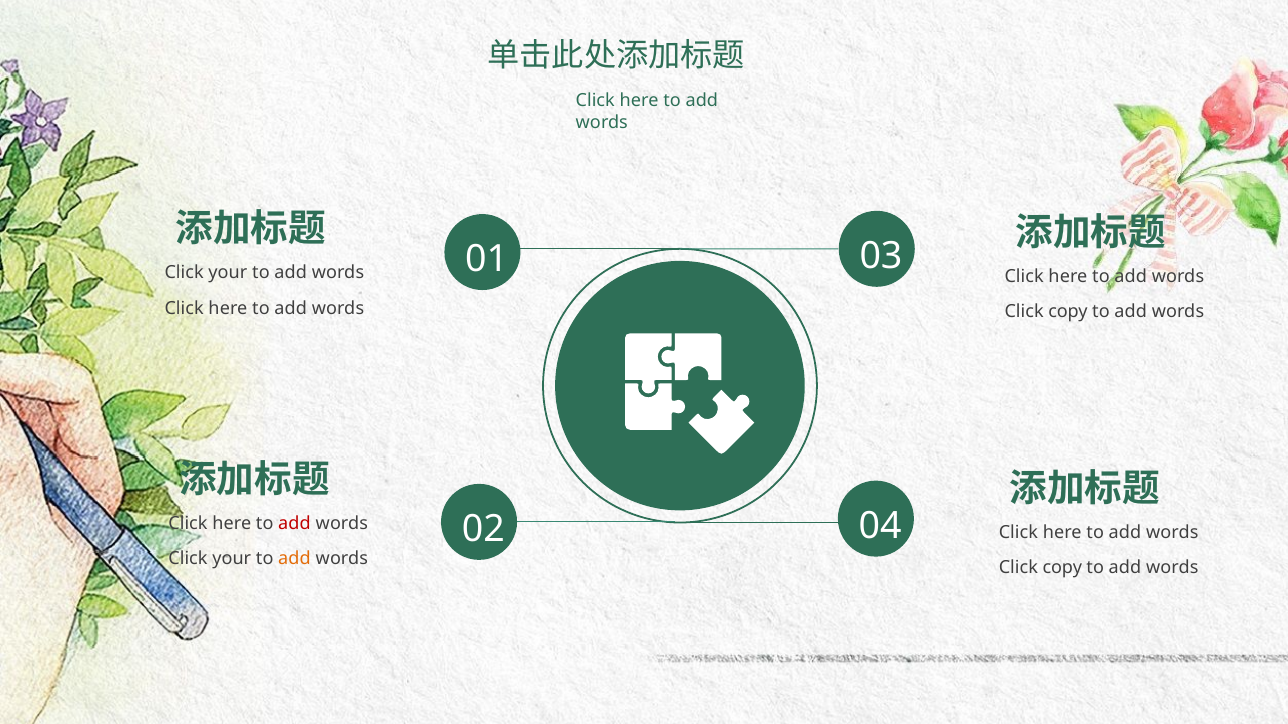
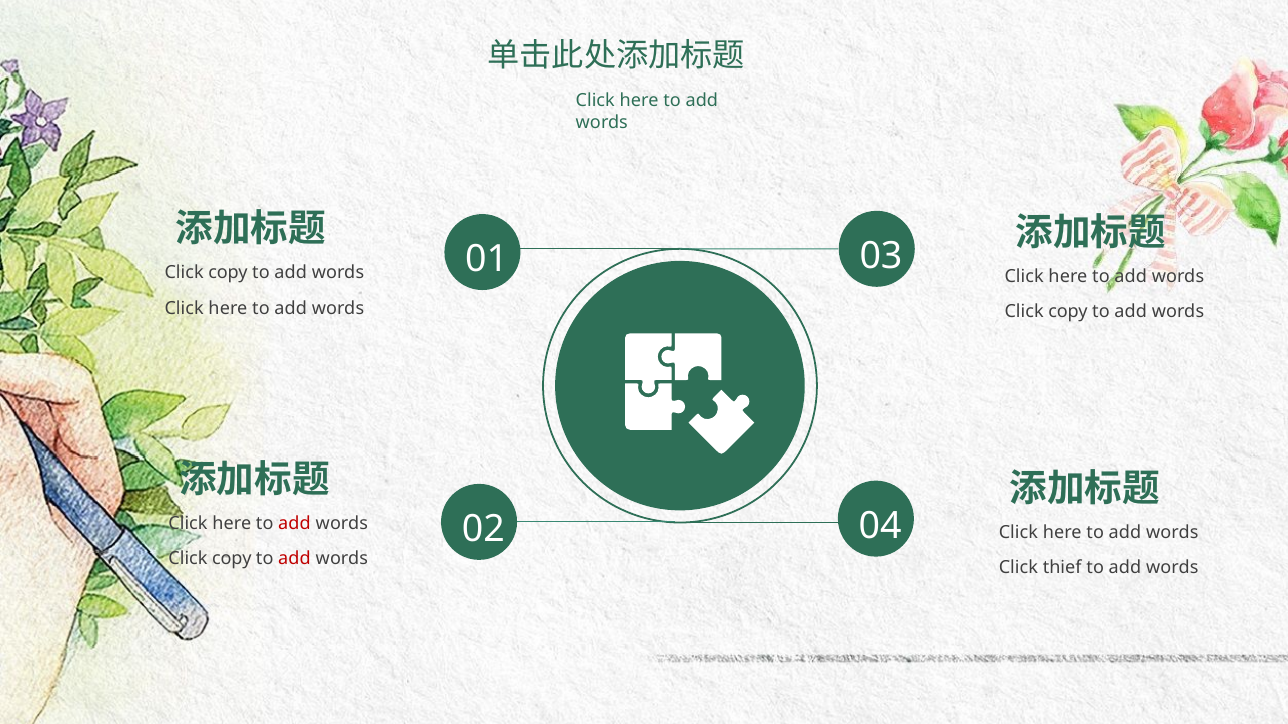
your at (228, 273): your -> copy
your at (232, 559): your -> copy
add at (294, 559) colour: orange -> red
copy at (1062, 568): copy -> thief
